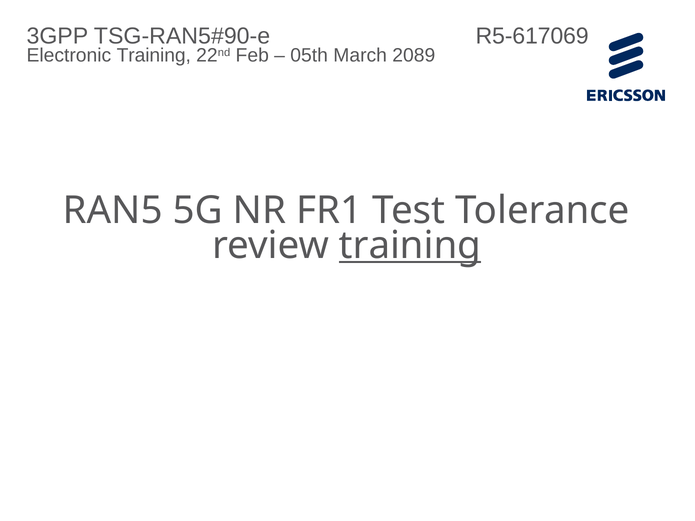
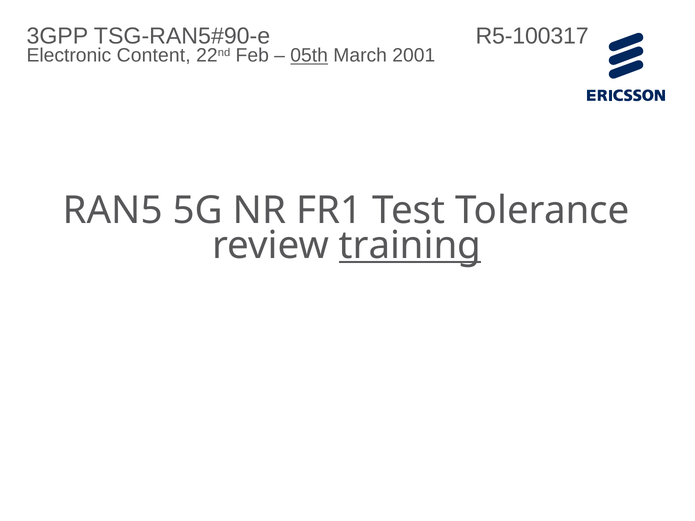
R5-617069: R5-617069 -> R5-100317
Electronic Training: Training -> Content
05th underline: none -> present
2089: 2089 -> 2001
